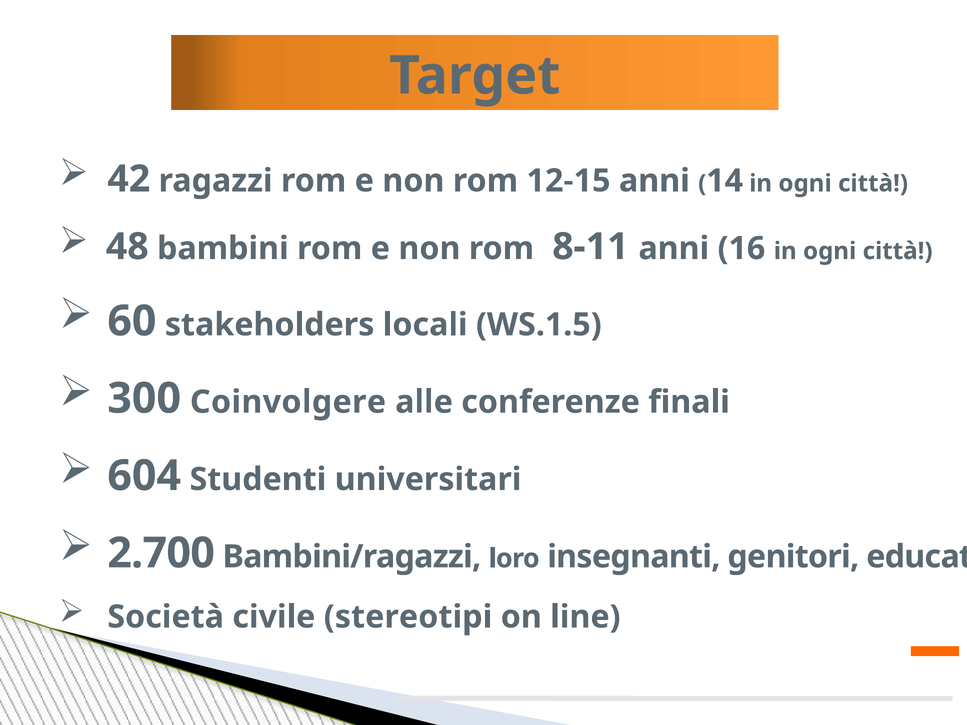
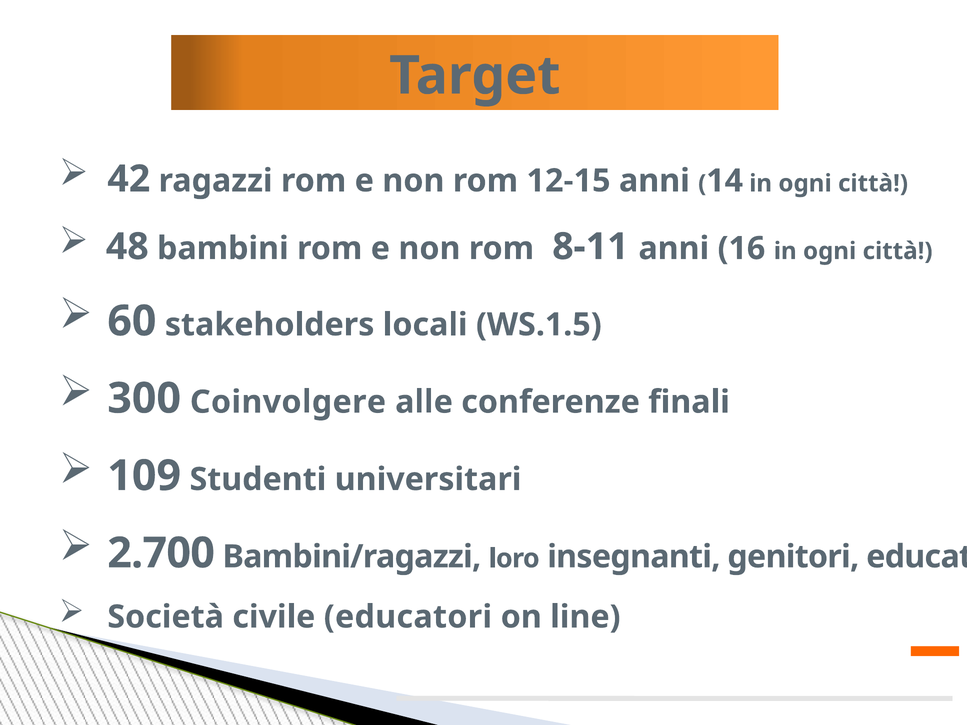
604: 604 -> 109
civile stereotipi: stereotipi -> educatori
